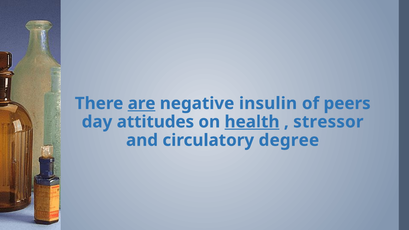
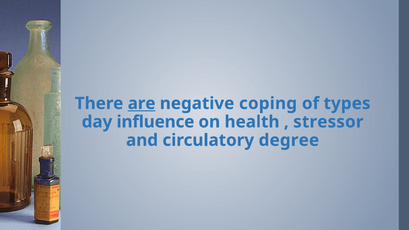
insulin: insulin -> coping
peers: peers -> types
attitudes: attitudes -> influence
health underline: present -> none
